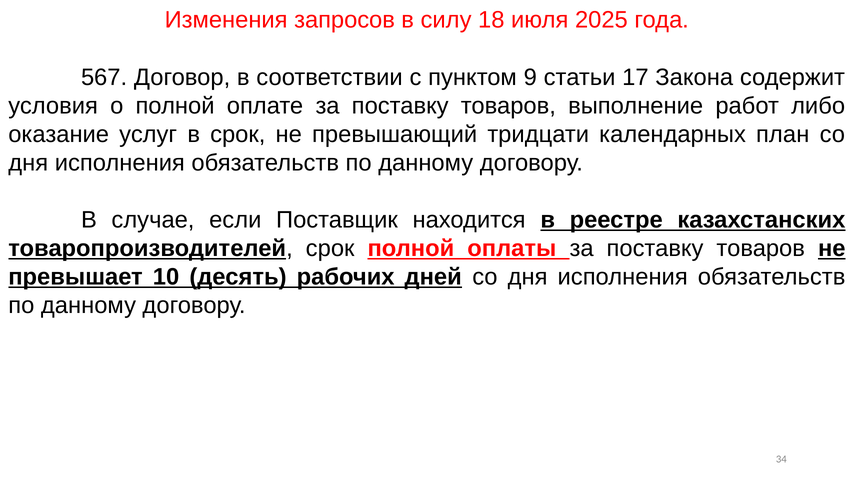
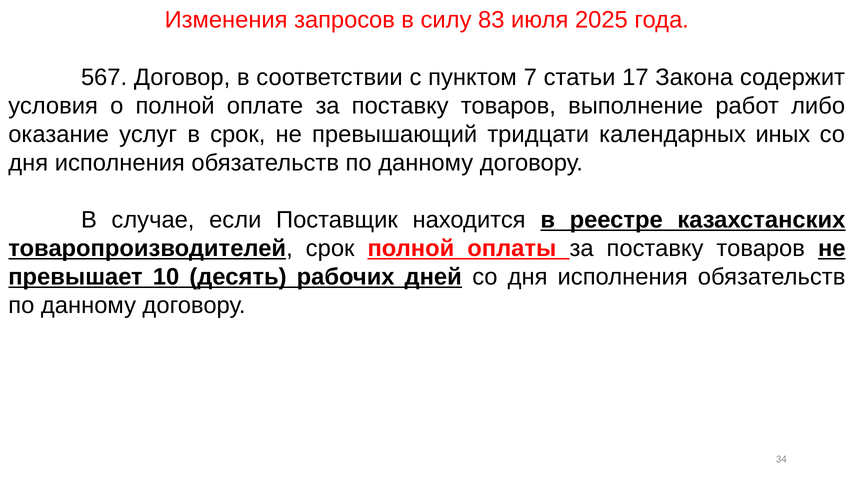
18: 18 -> 83
9: 9 -> 7
план: план -> иных
